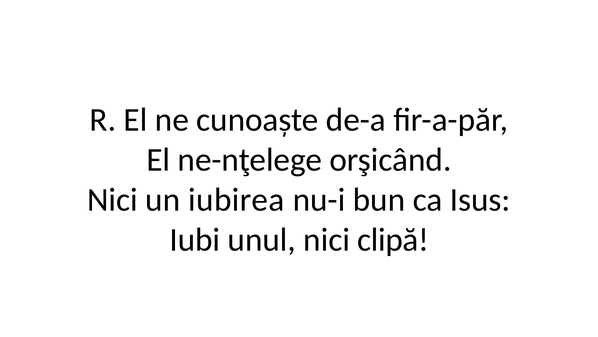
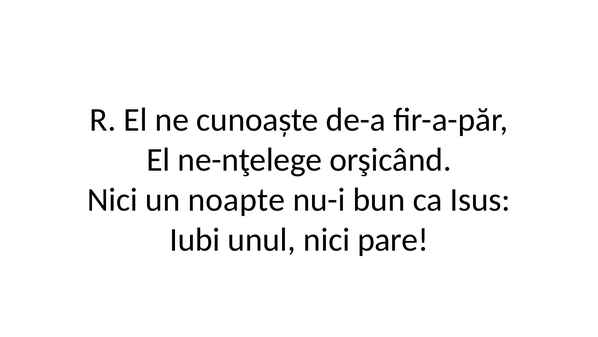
iubirea: iubirea -> noapte
clipă: clipă -> pare
